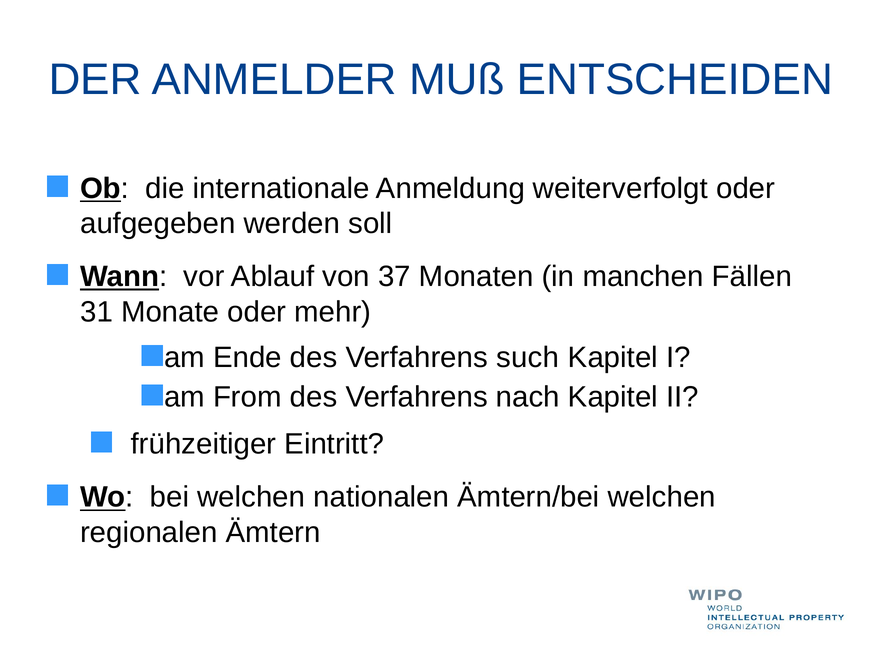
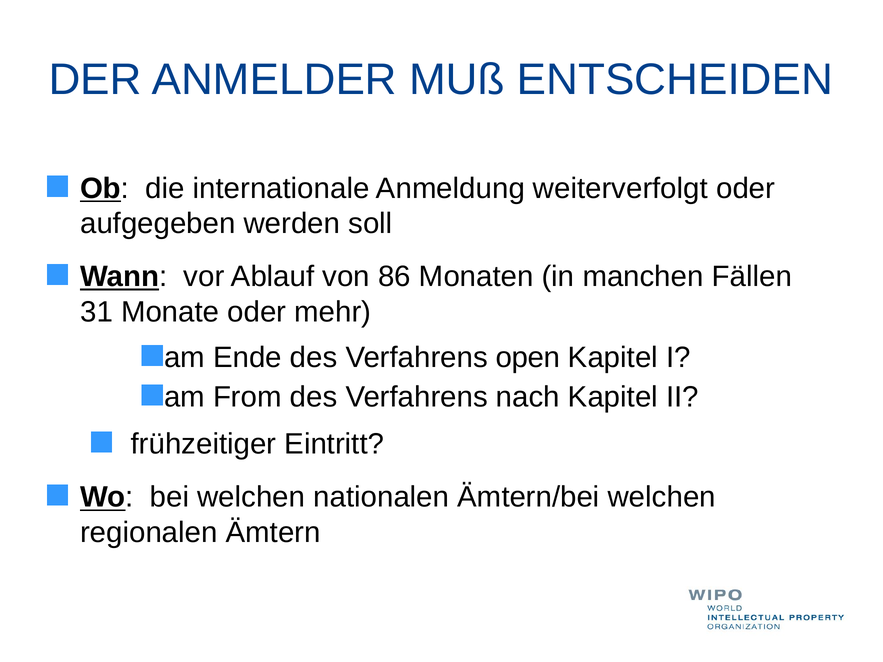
37: 37 -> 86
such: such -> open
